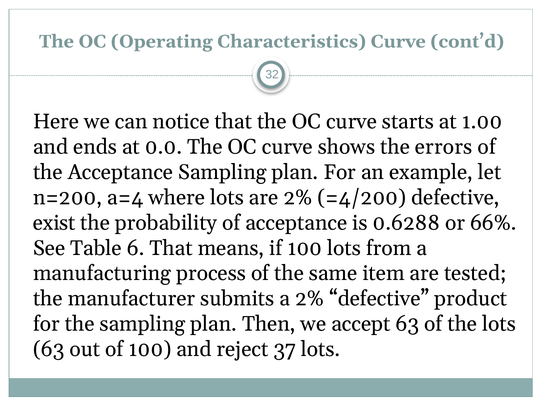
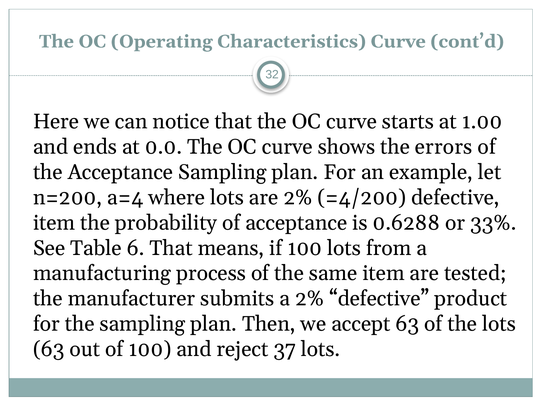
exist at (54, 223): exist -> item
66%: 66% -> 33%
